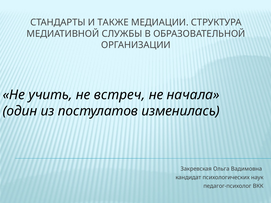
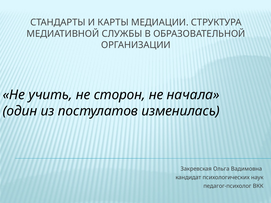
ТАКЖЕ: ТАКЖЕ -> КАРТЫ
встреч: встреч -> сторон
